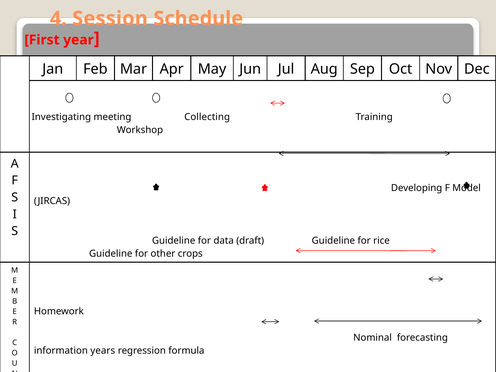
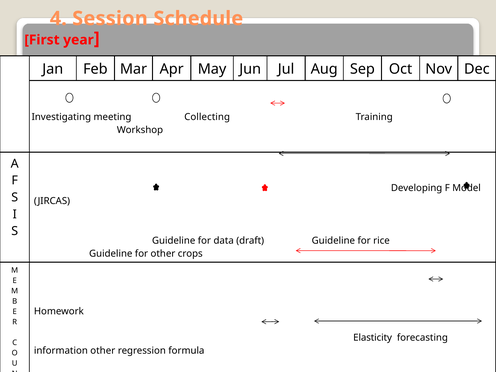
Nominal: Nominal -> Elasticity
information years: years -> other
